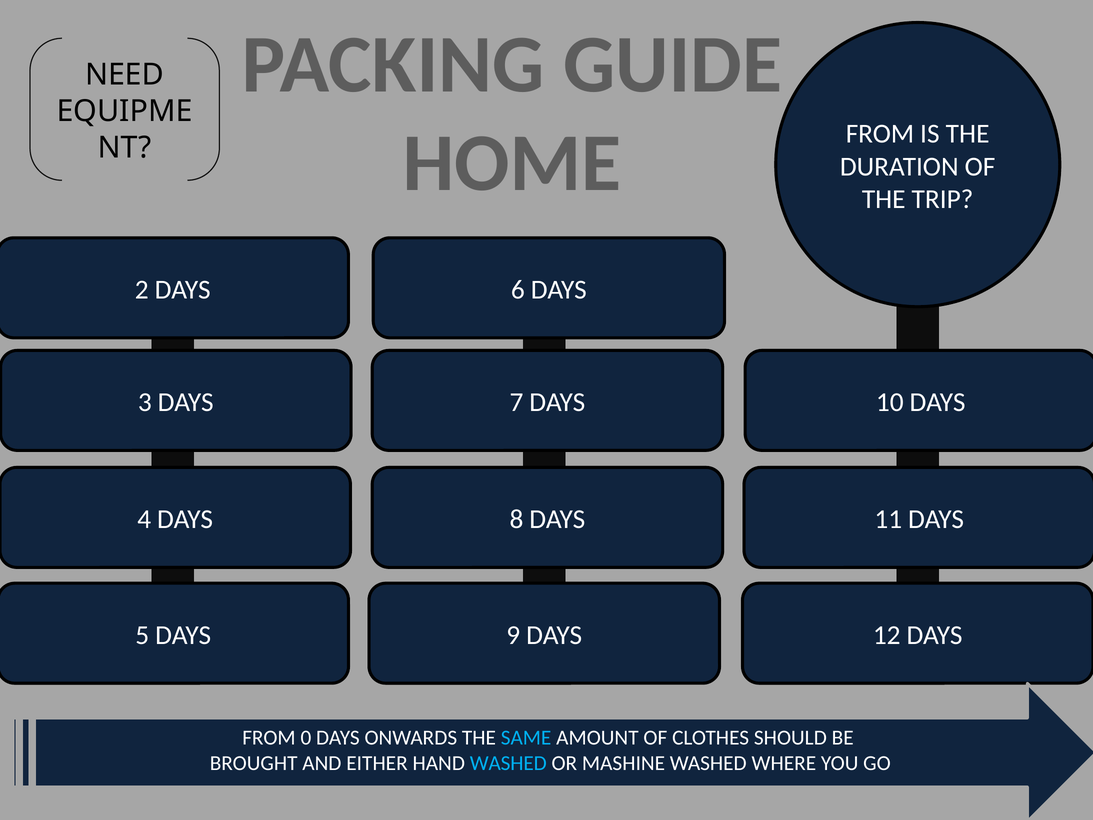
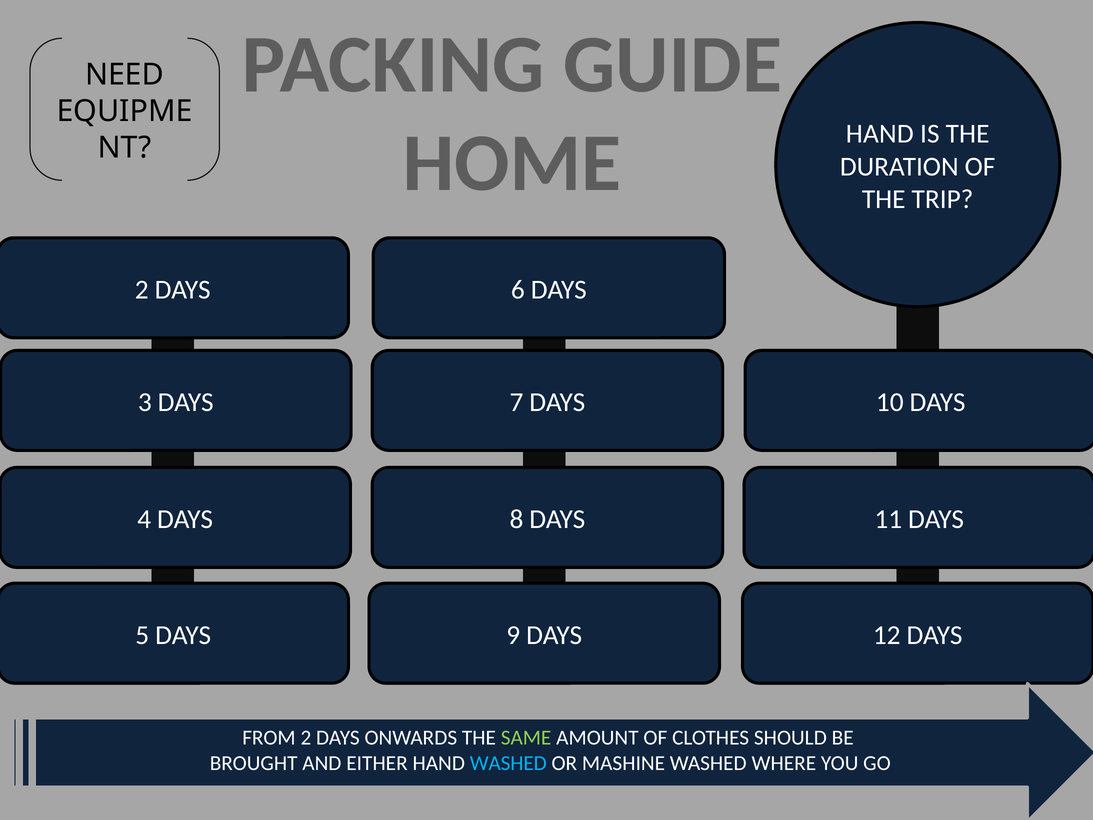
FROM at (880, 134): FROM -> HAND
FROM 0: 0 -> 2
SAME colour: light blue -> light green
